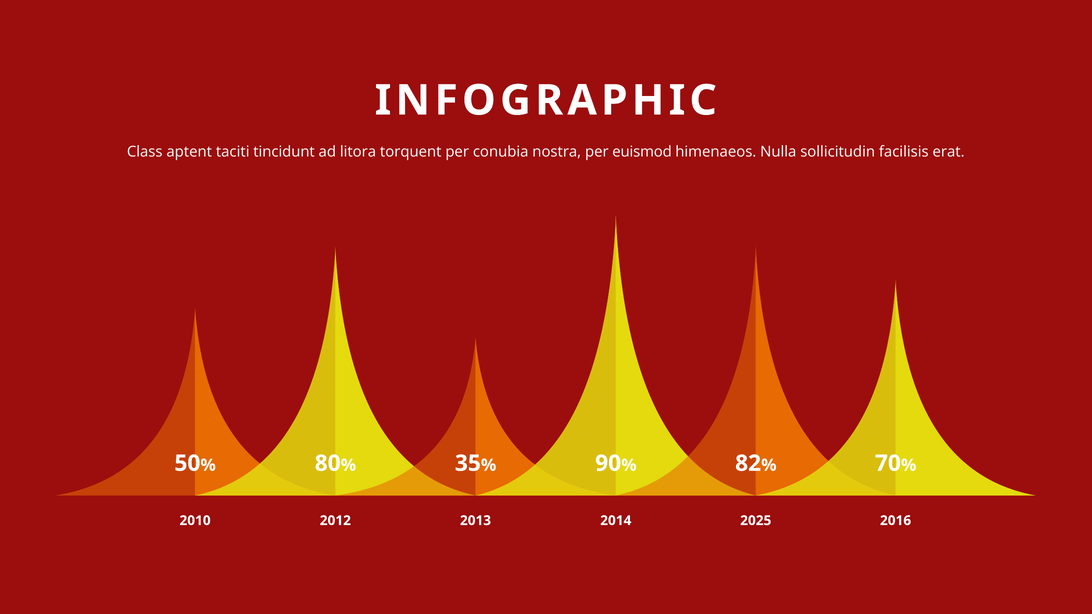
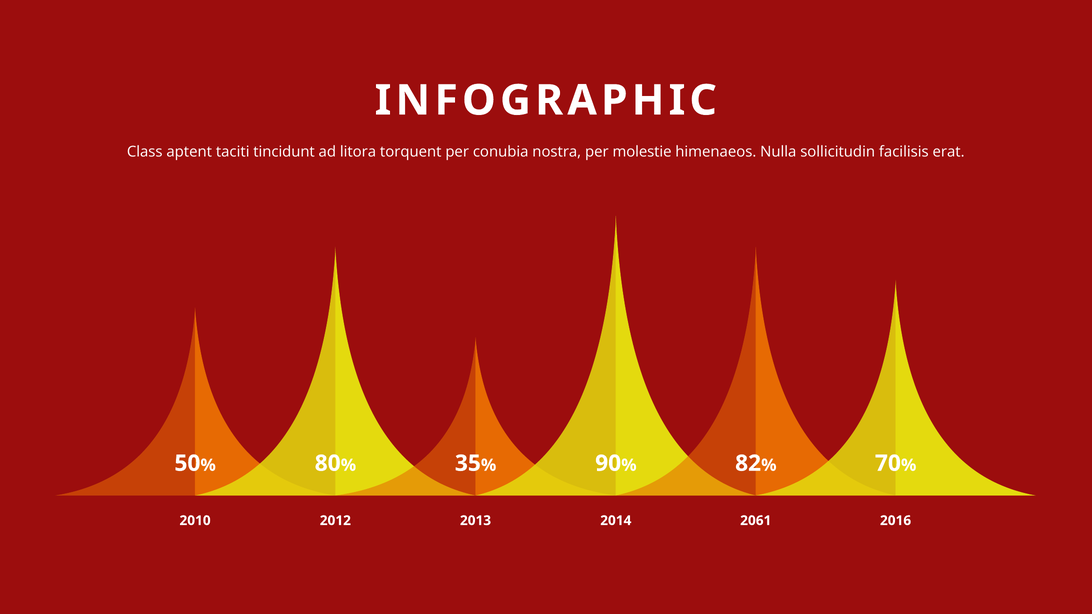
euismod: euismod -> molestie
2025: 2025 -> 2061
